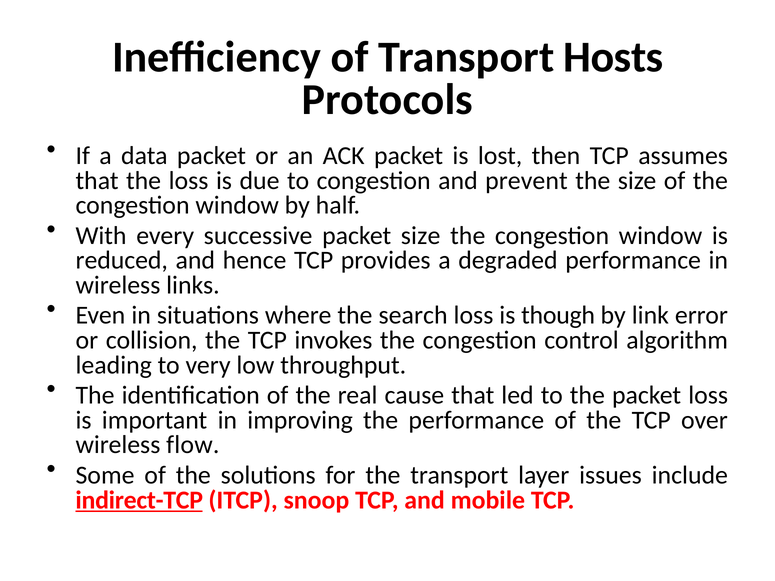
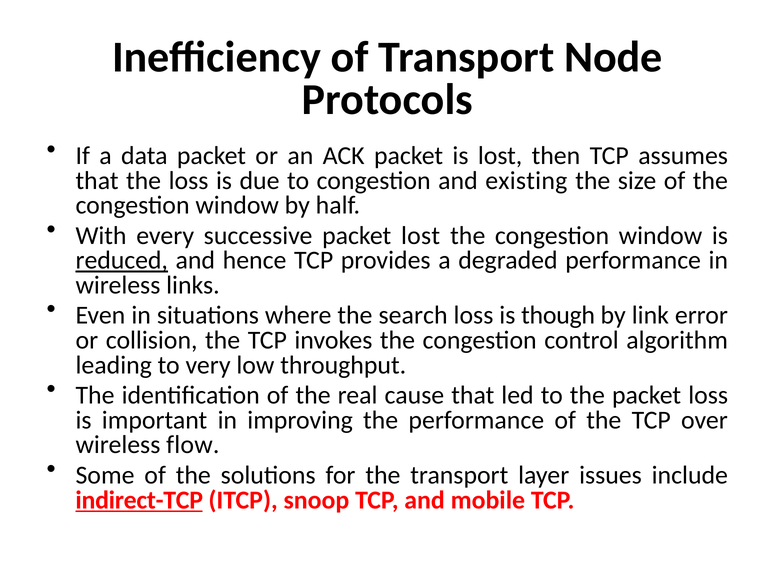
Hosts: Hosts -> Node
prevent: prevent -> existing
packet size: size -> lost
reduced underline: none -> present
